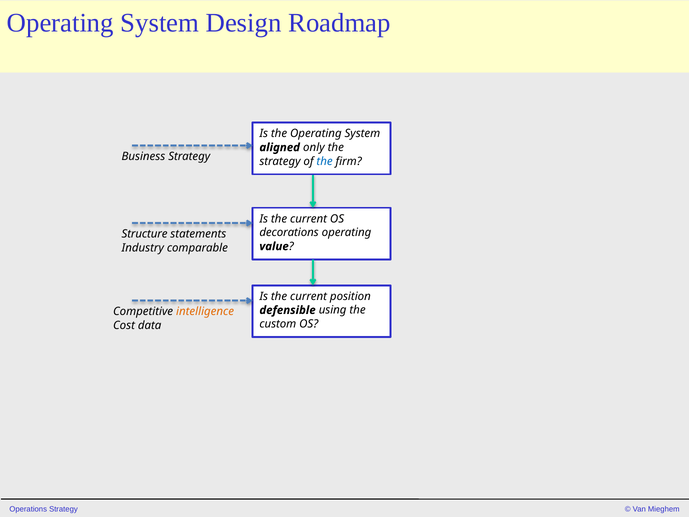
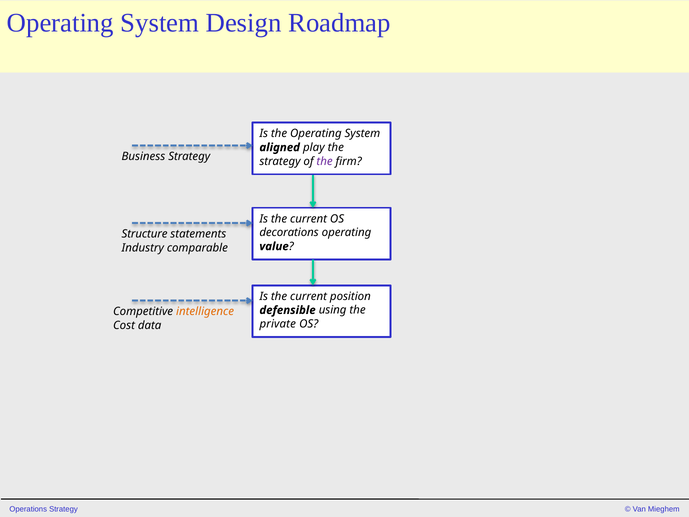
only: only -> play
the at (325, 161) colour: blue -> purple
custom: custom -> private
